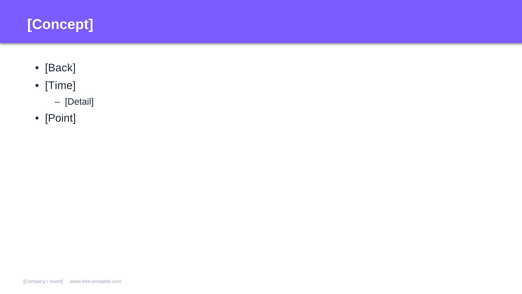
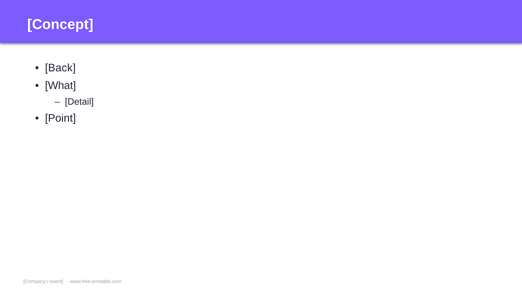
Time: Time -> What
